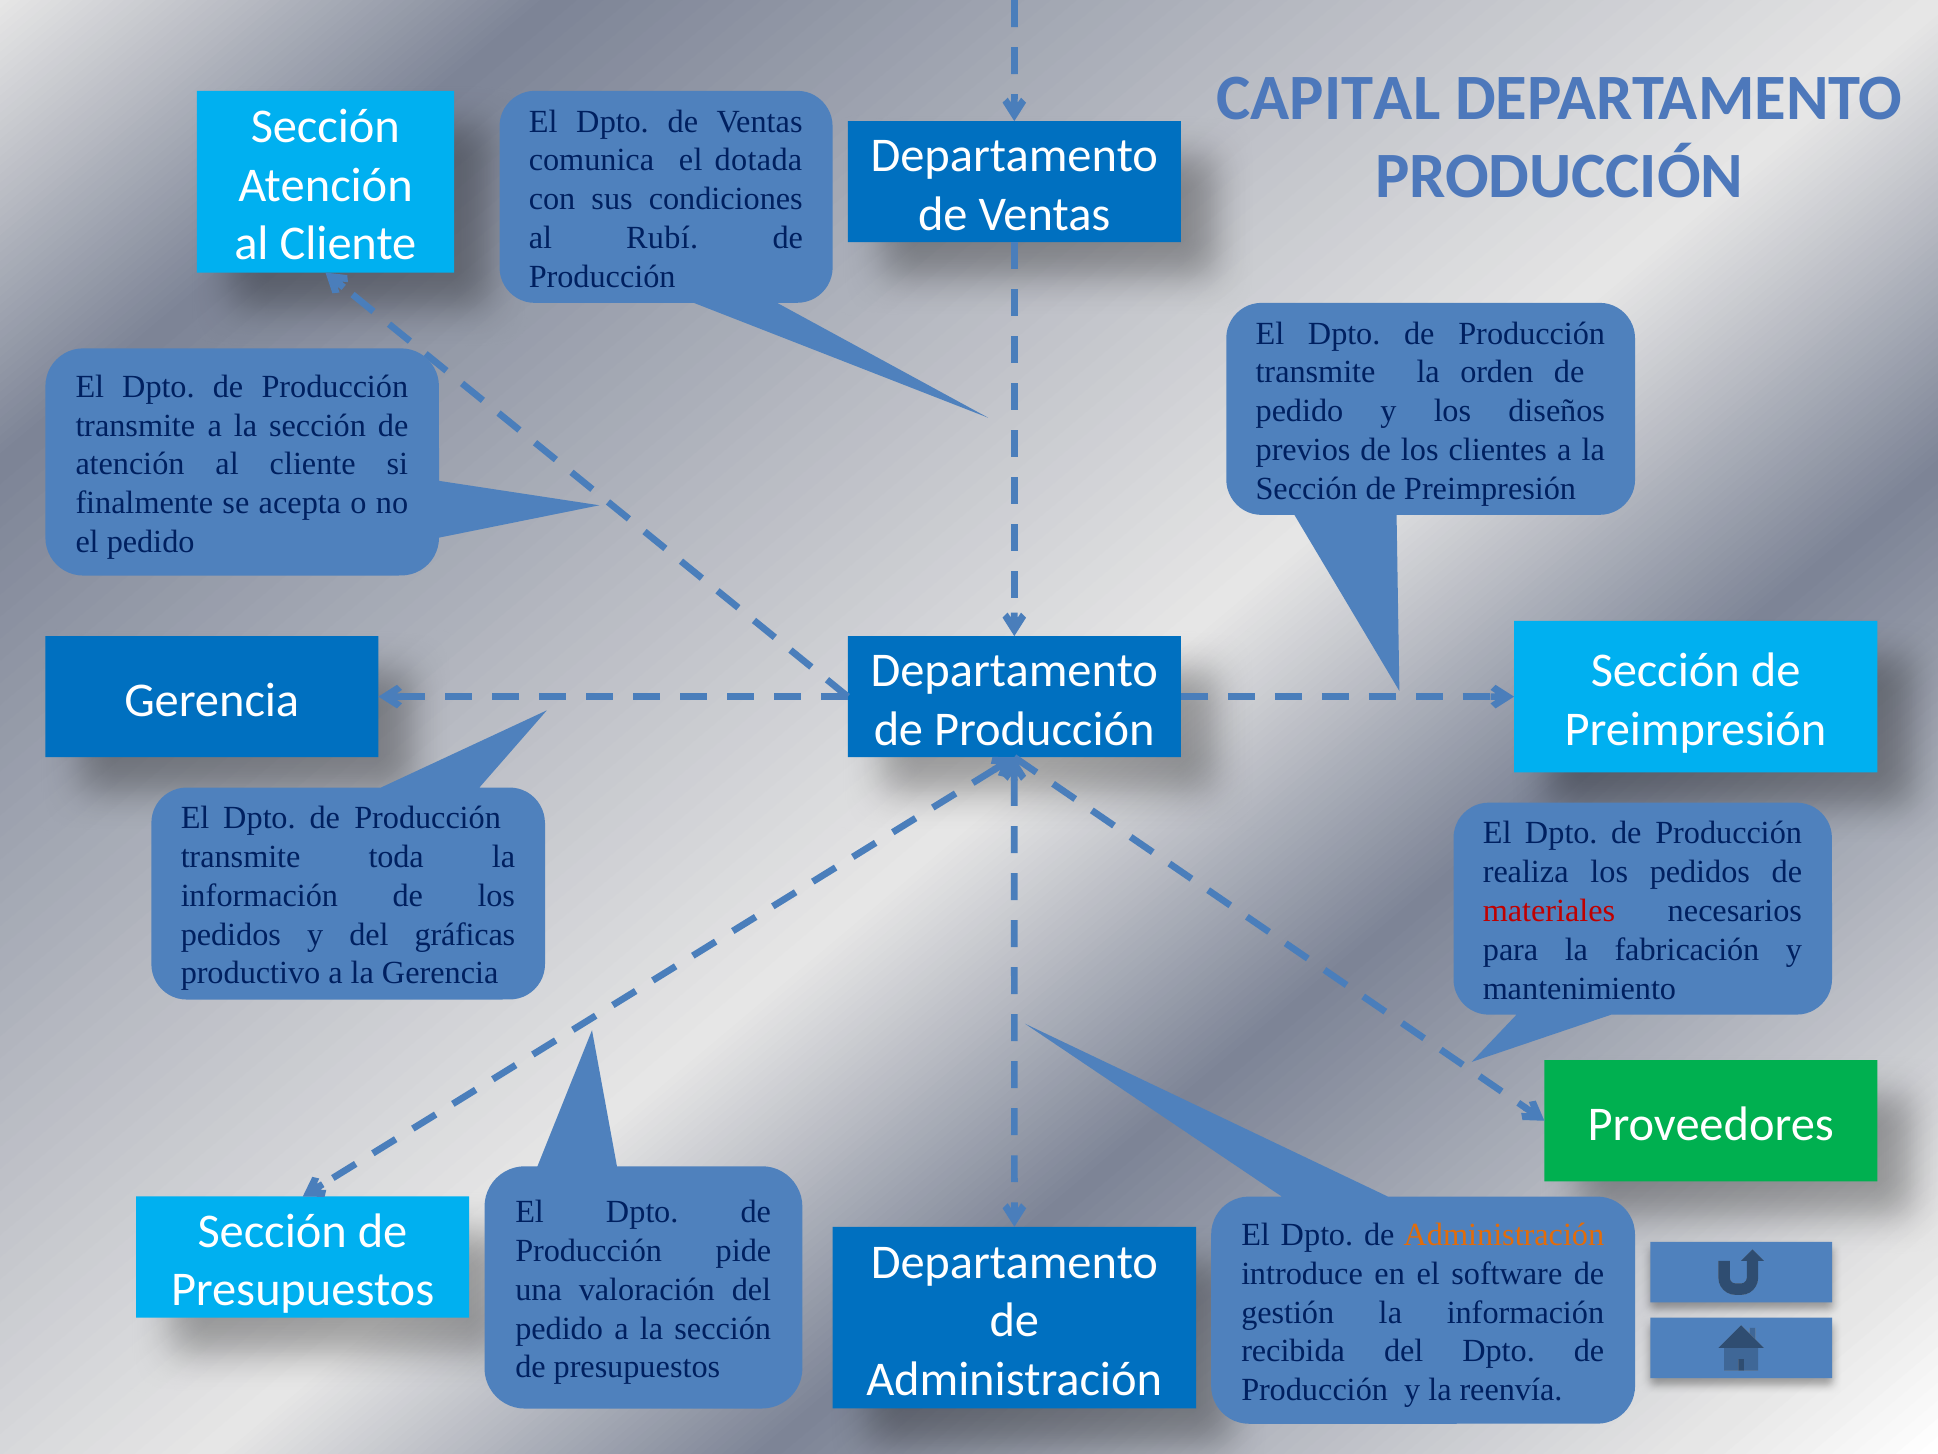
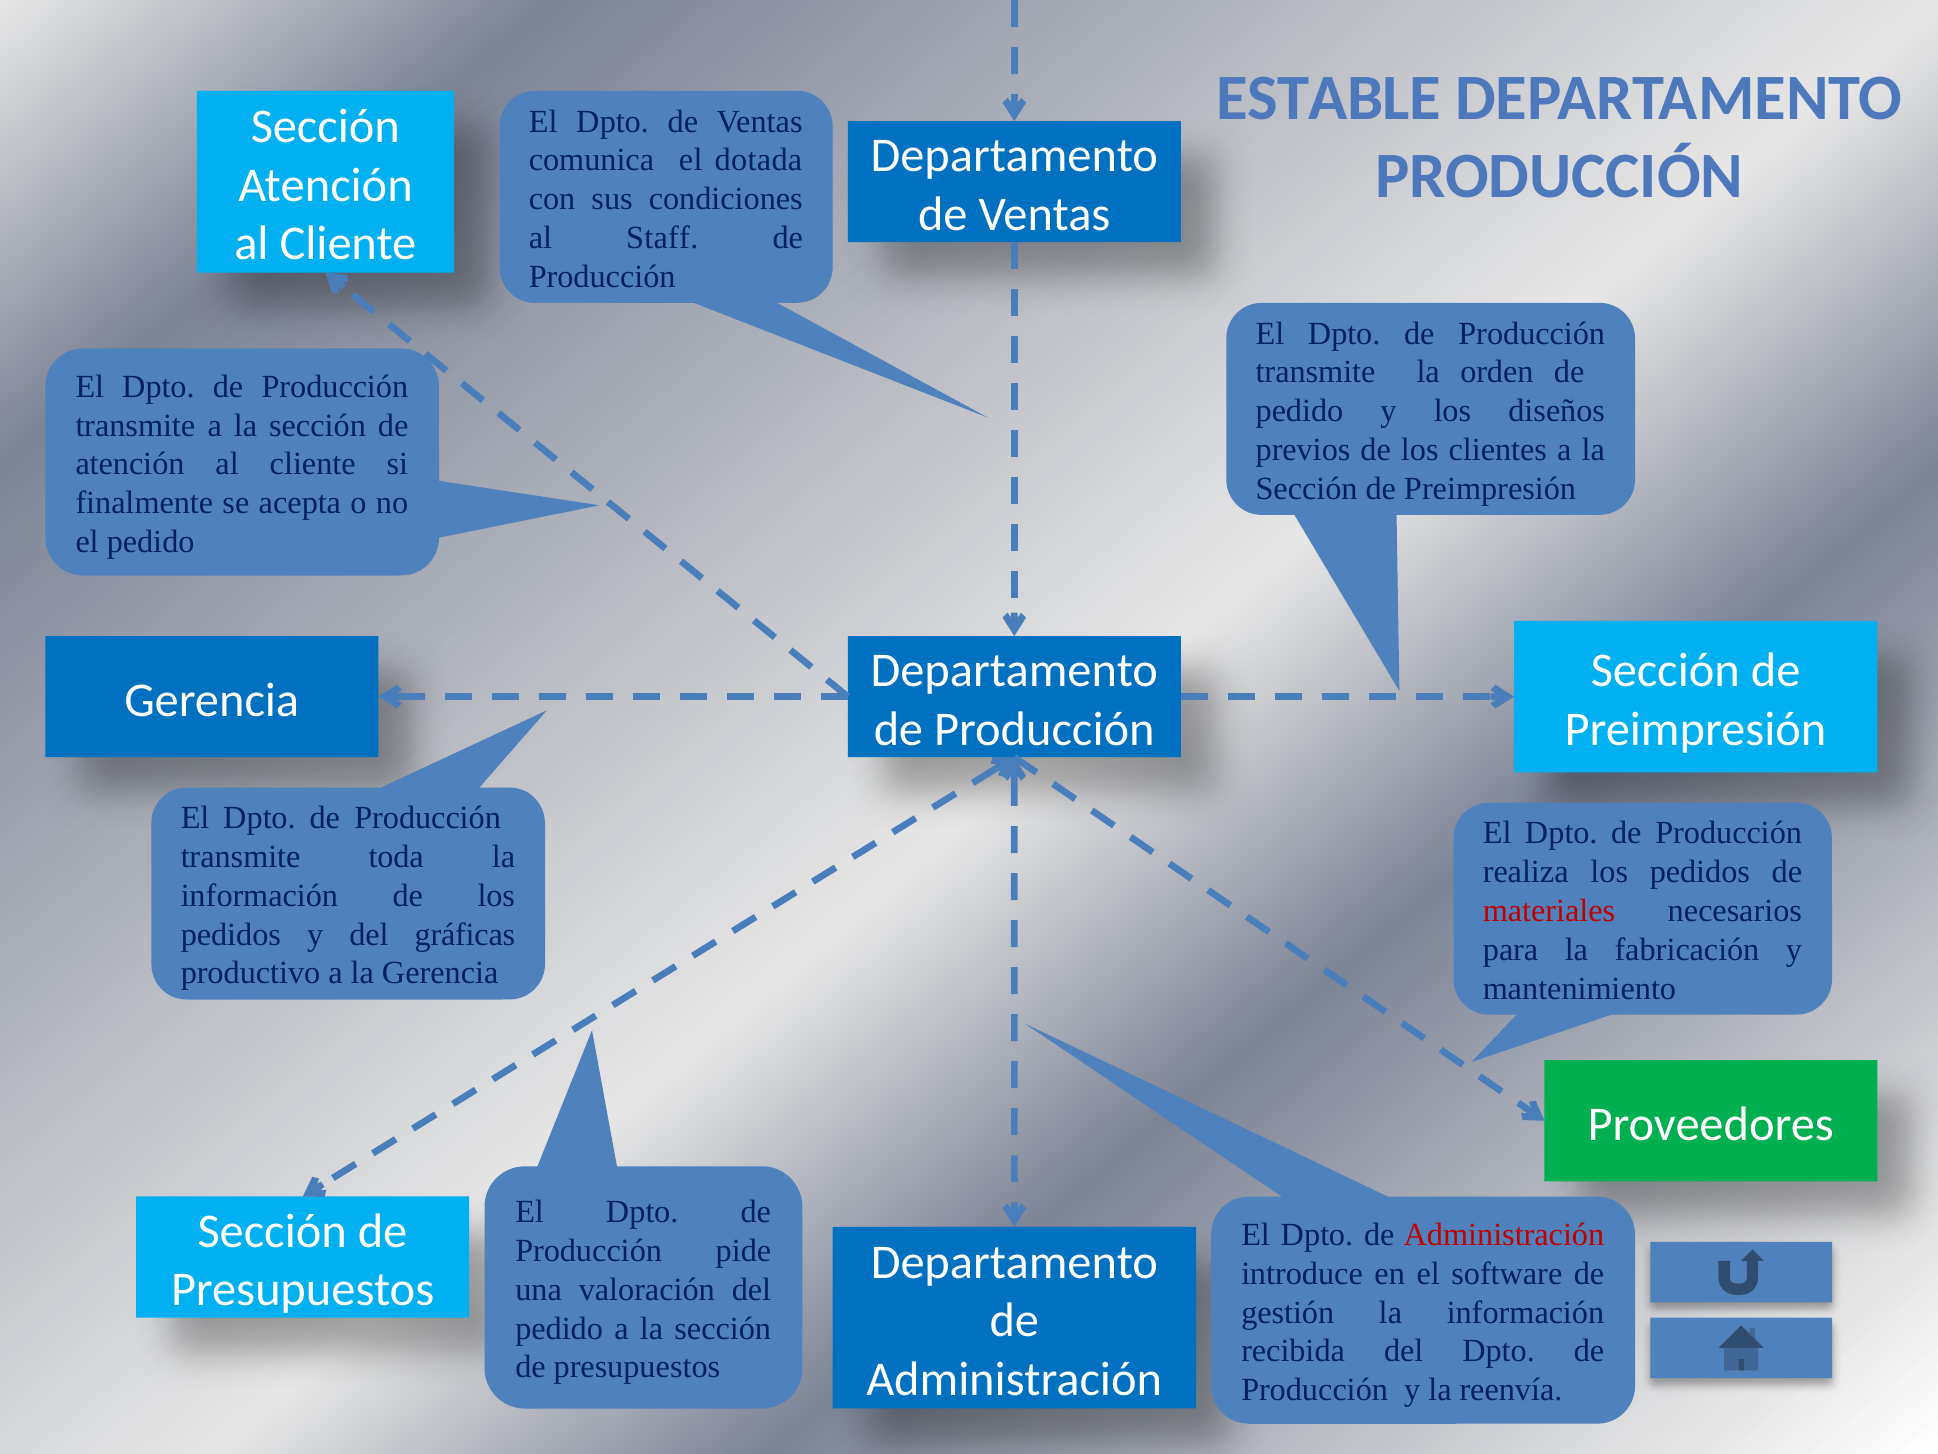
CAPITAL: CAPITAL -> ESTABLE
Rubí: Rubí -> Staff
Administración at (1504, 1234) colour: orange -> red
